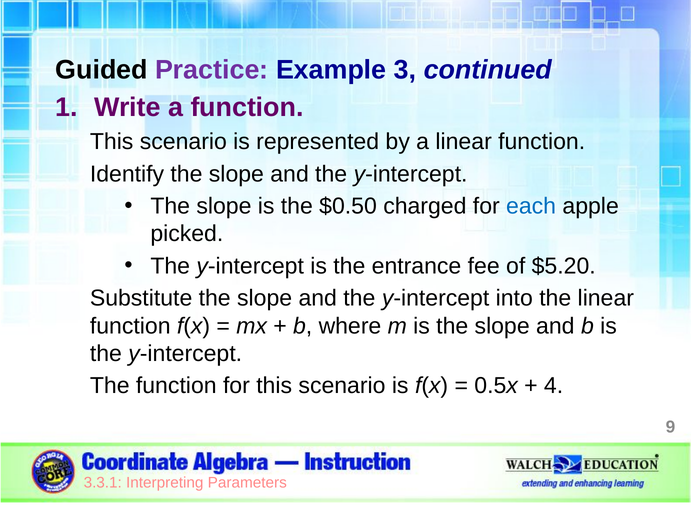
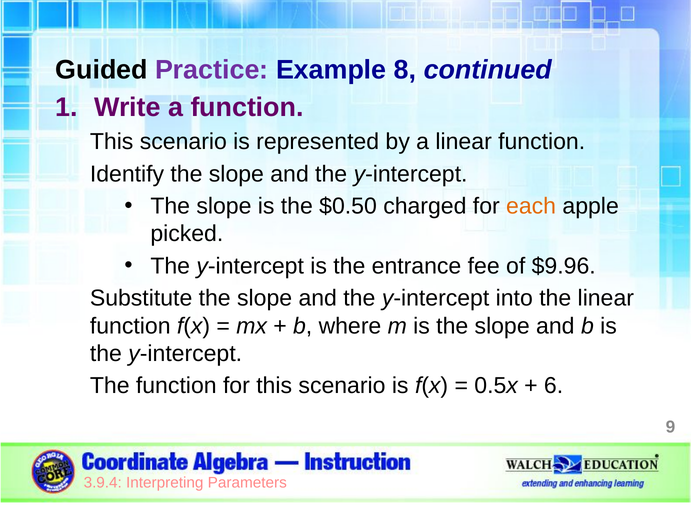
3: 3 -> 8
each colour: blue -> orange
$5.20: $5.20 -> $9.96
4: 4 -> 6
3.3.1: 3.3.1 -> 3.9.4
